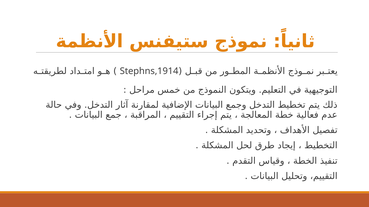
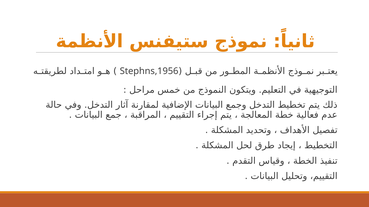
Stephns,1914: Stephns,1914 -> Stephns,1956
